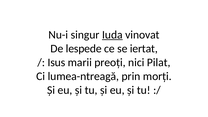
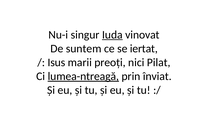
lespede: lespede -> suntem
lumea-ntreagă underline: none -> present
morți: morți -> înviat
